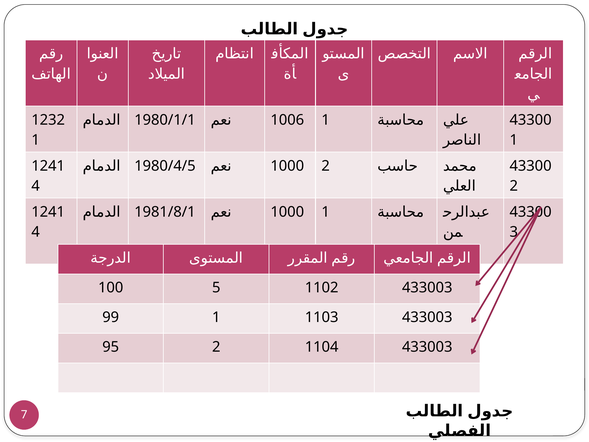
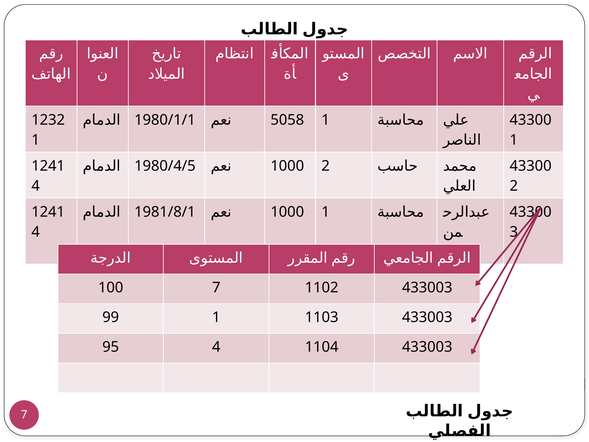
1006: 1006 -> 5058
100 5: 5 -> 7
95 2: 2 -> 4
